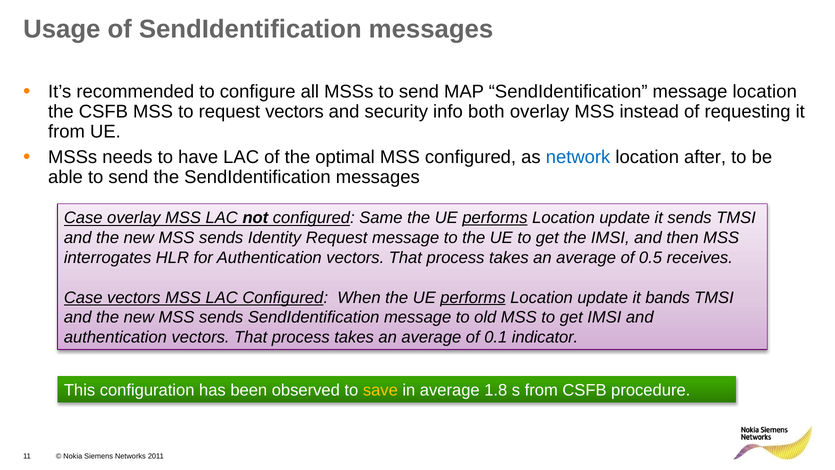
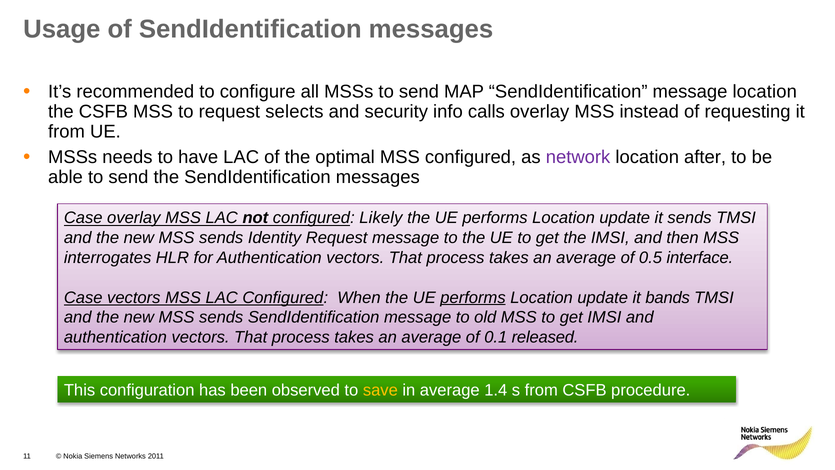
request vectors: vectors -> selects
both: both -> calls
network colour: blue -> purple
Same: Same -> Likely
performs at (495, 218) underline: present -> none
receives: receives -> interface
indicator: indicator -> released
1.8: 1.8 -> 1.4
